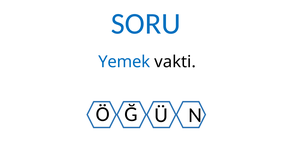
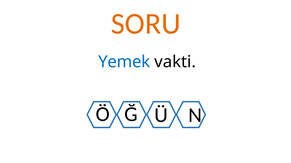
SORU colour: blue -> orange
